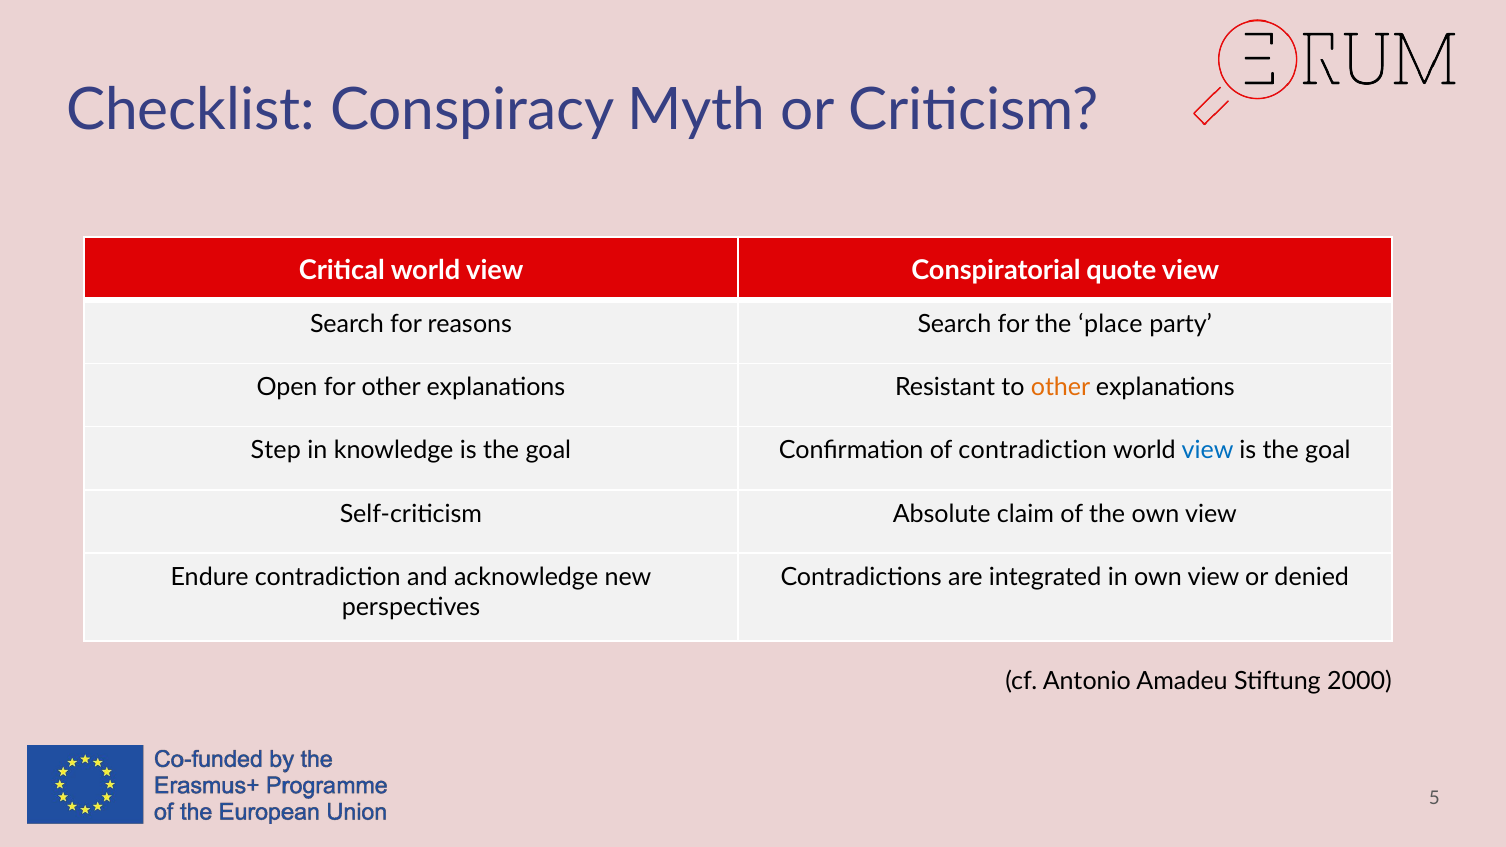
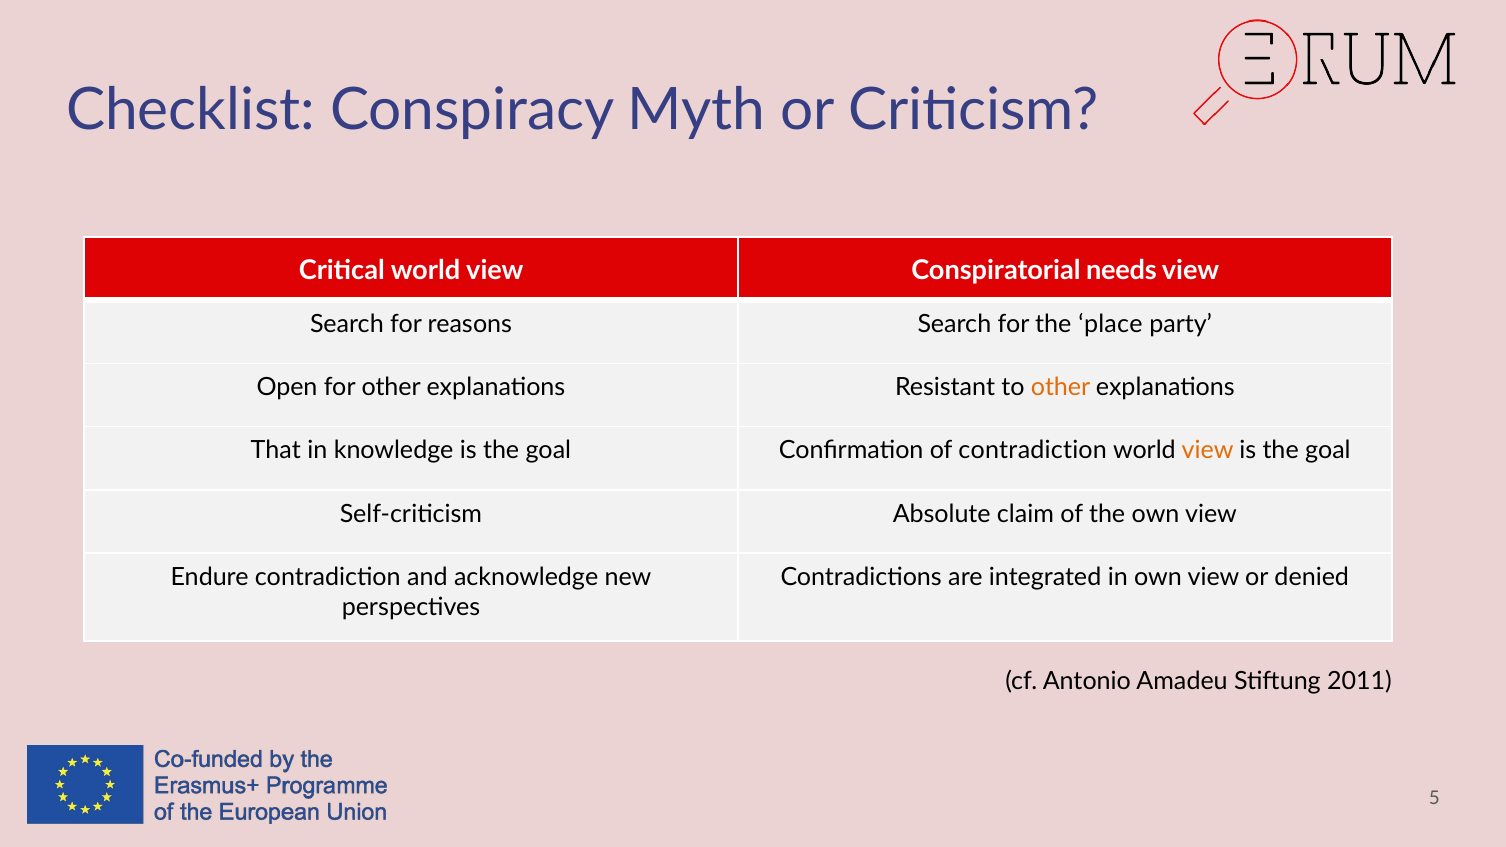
quote: quote -> needs
Step: Step -> That
view at (1208, 451) colour: blue -> orange
2000: 2000 -> 2011
